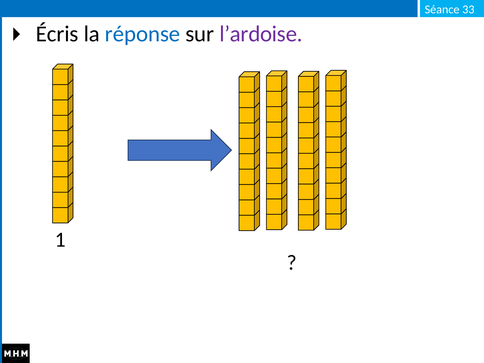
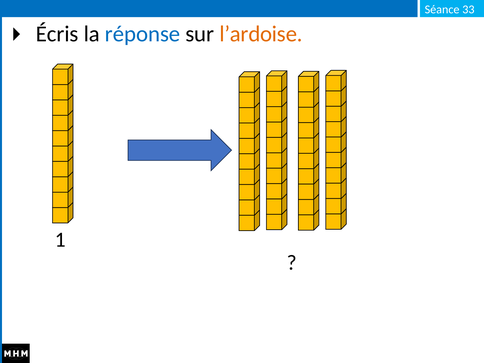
l’ardoise colour: purple -> orange
